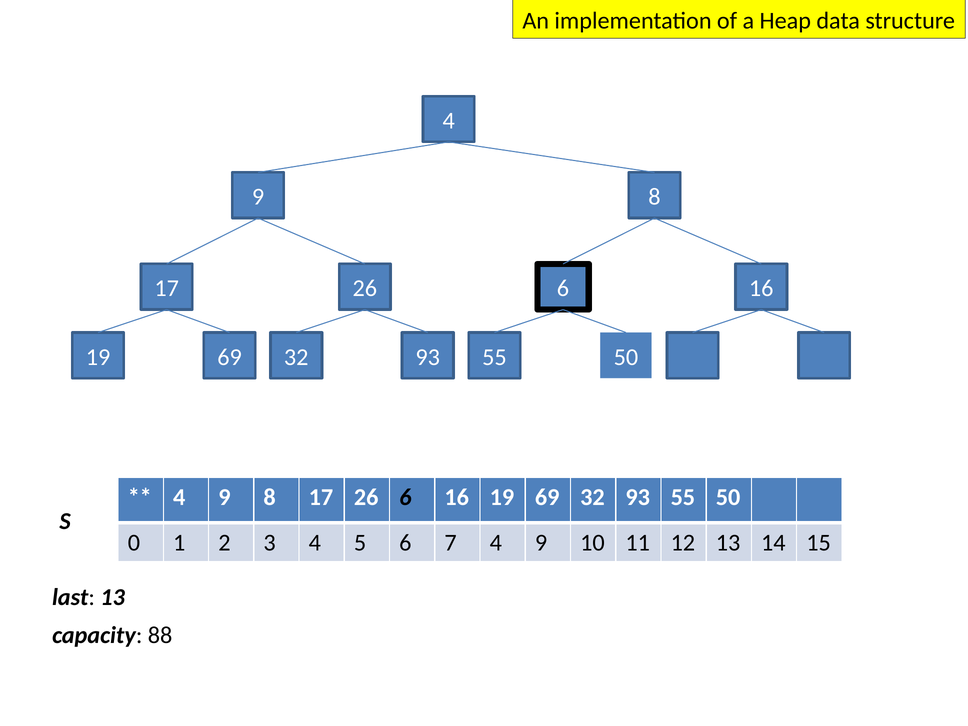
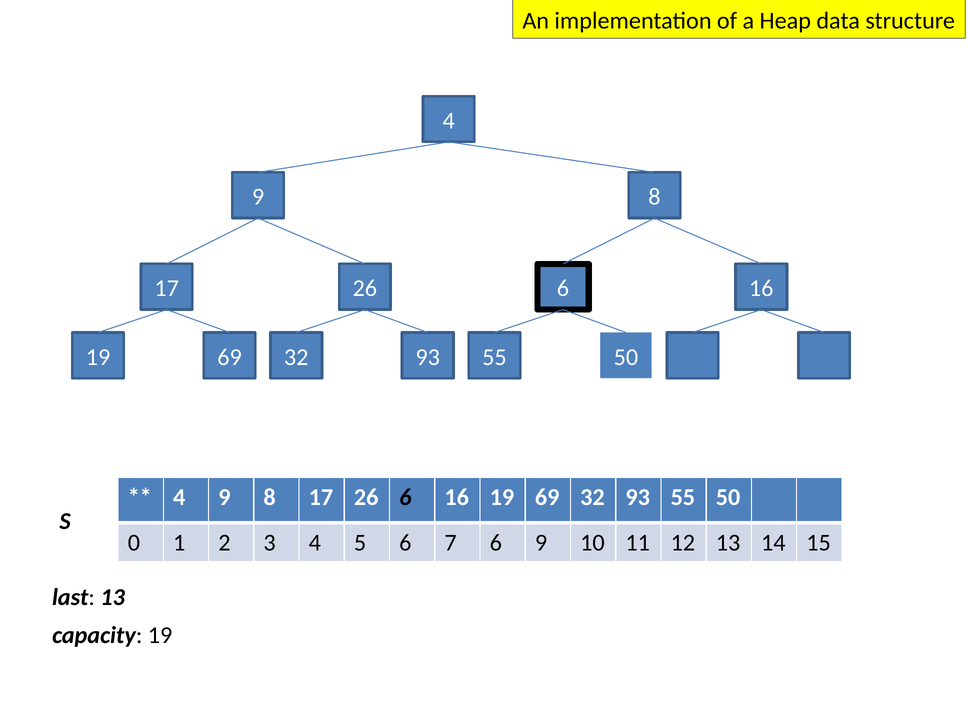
7 4: 4 -> 6
capacity 88: 88 -> 19
